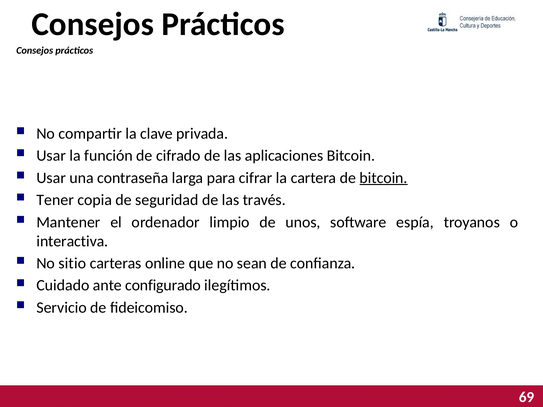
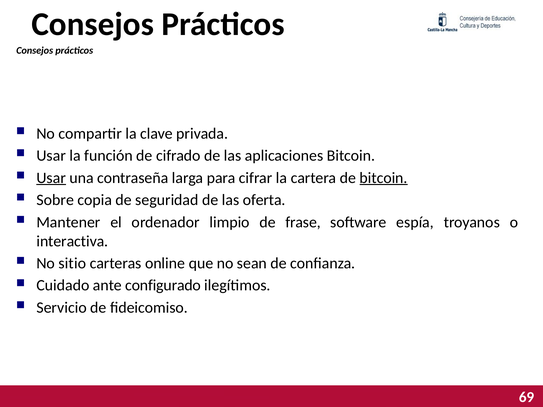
Usar at (51, 178) underline: none -> present
Tener: Tener -> Sobre
través: través -> oferta
unos: unos -> frase
